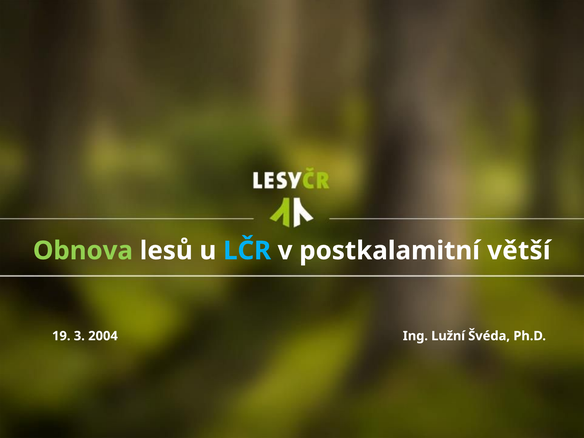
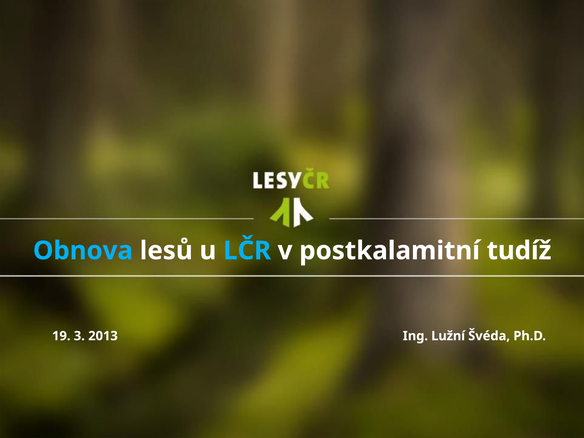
Obnova colour: light green -> light blue
větší: větší -> tudíž
2004: 2004 -> 2013
